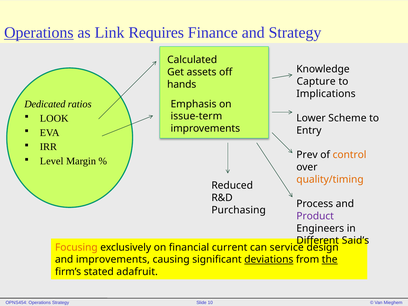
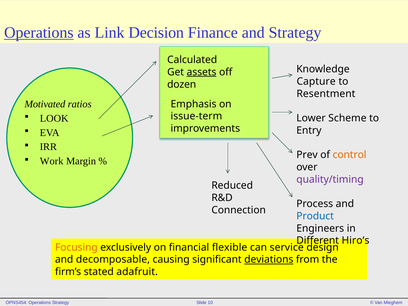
Requires: Requires -> Decision
assets underline: none -> present
hands: hands -> dozen
Implications: Implications -> Resentment
Dedicated: Dedicated -> Motivated
Level: Level -> Work
quality/timing colour: orange -> purple
Purchasing: Purchasing -> Connection
Product colour: purple -> blue
Said’s: Said’s -> Hiro’s
current: current -> flexible
and improvements: improvements -> decomposable
the underline: present -> none
